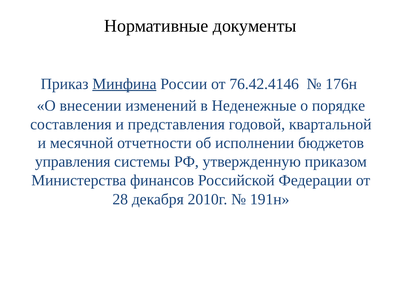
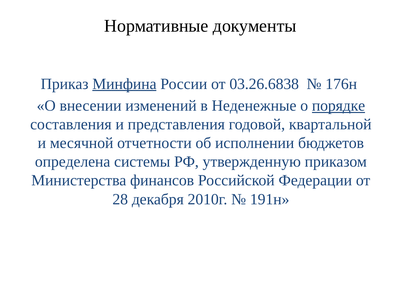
76.42.4146: 76.42.4146 -> 03.26.6838
порядке underline: none -> present
управления: управления -> определена
